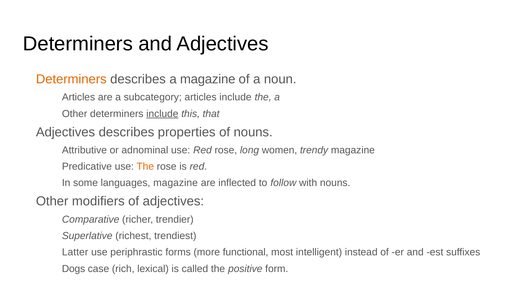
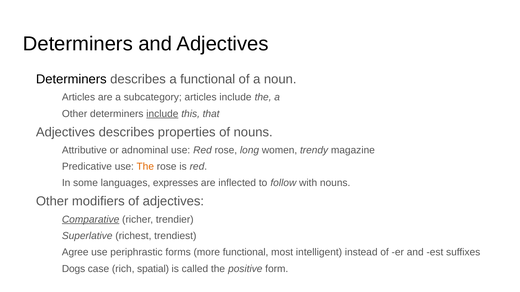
Determiners at (71, 79) colour: orange -> black
a magazine: magazine -> functional
languages magazine: magazine -> expresses
Comparative underline: none -> present
Latter: Latter -> Agree
lexical: lexical -> spatial
